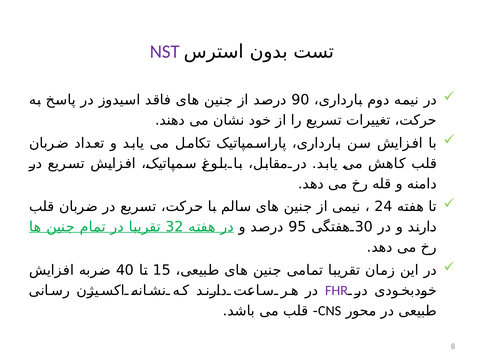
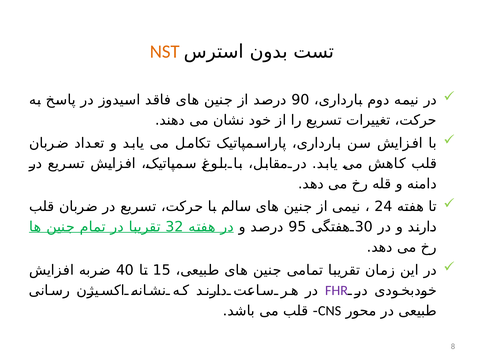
NST colour: purple -> orange
